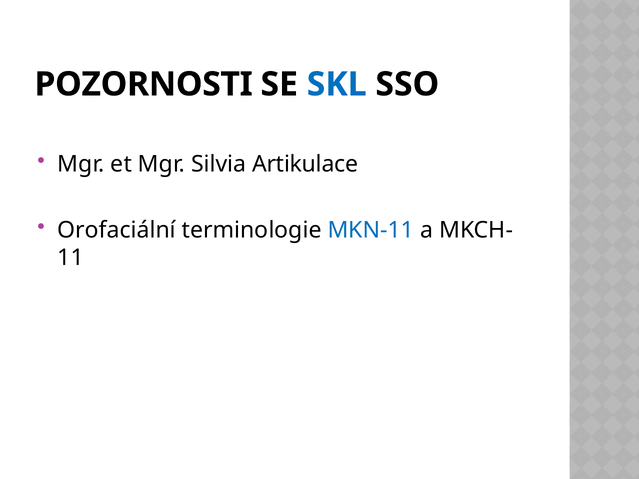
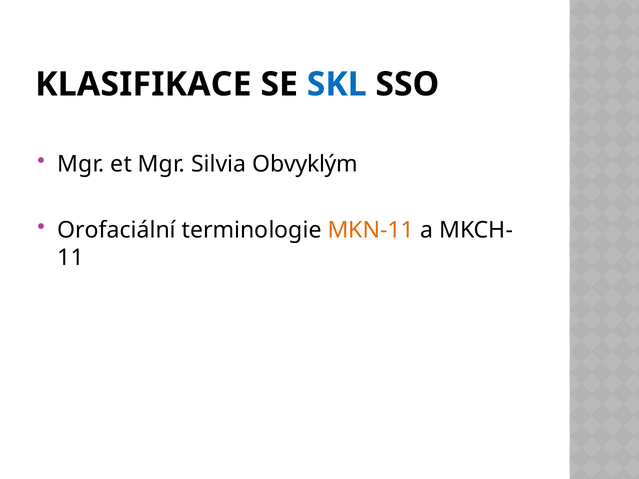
POZORNOSTI: POZORNOSTI -> KLASIFIKACE
Artikulace: Artikulace -> Obvyklým
MKN-11 colour: blue -> orange
